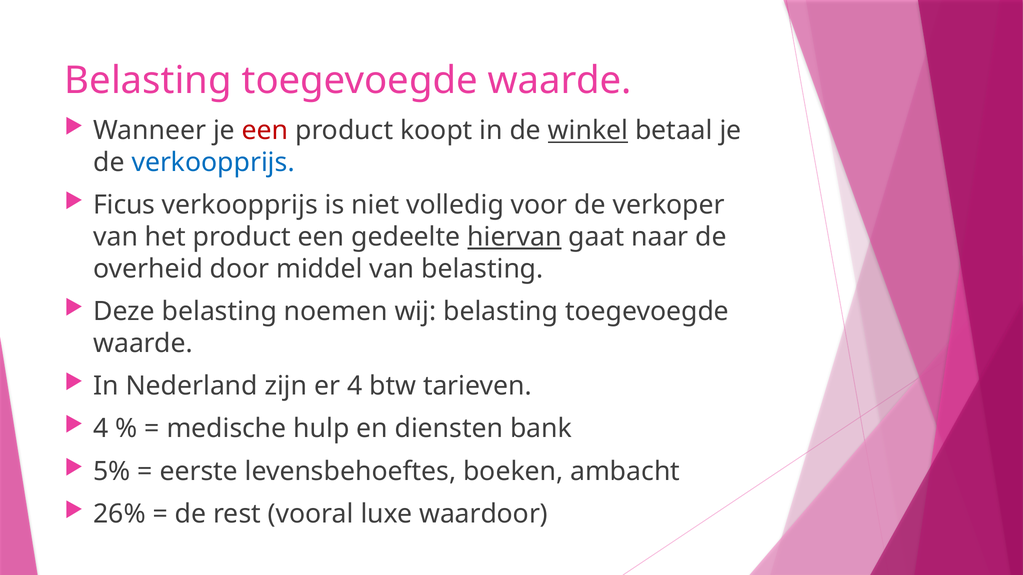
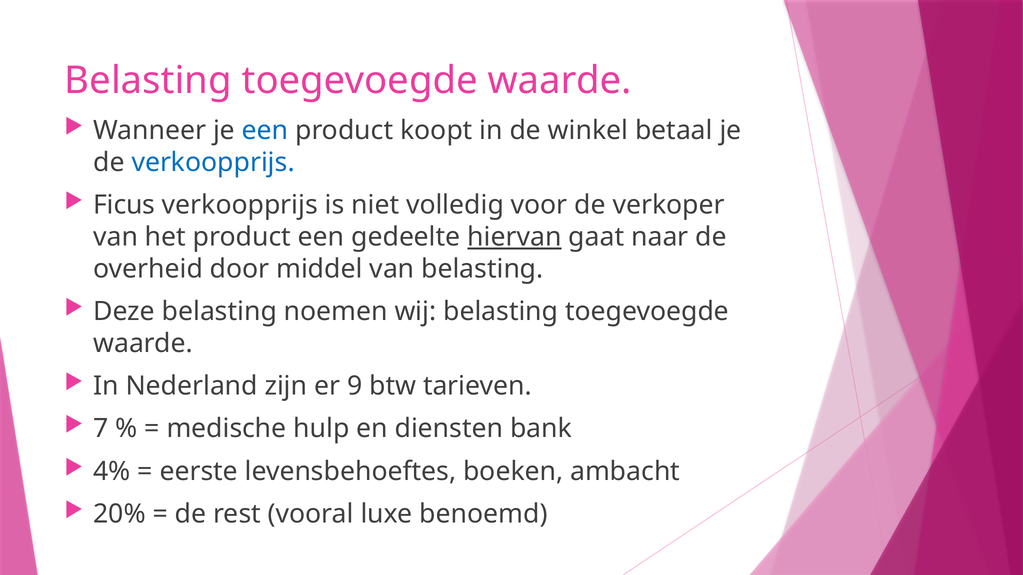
een at (265, 131) colour: red -> blue
winkel underline: present -> none
er 4: 4 -> 9
4 at (101, 429): 4 -> 7
5%: 5% -> 4%
26%: 26% -> 20%
waardoor: waardoor -> benoemd
